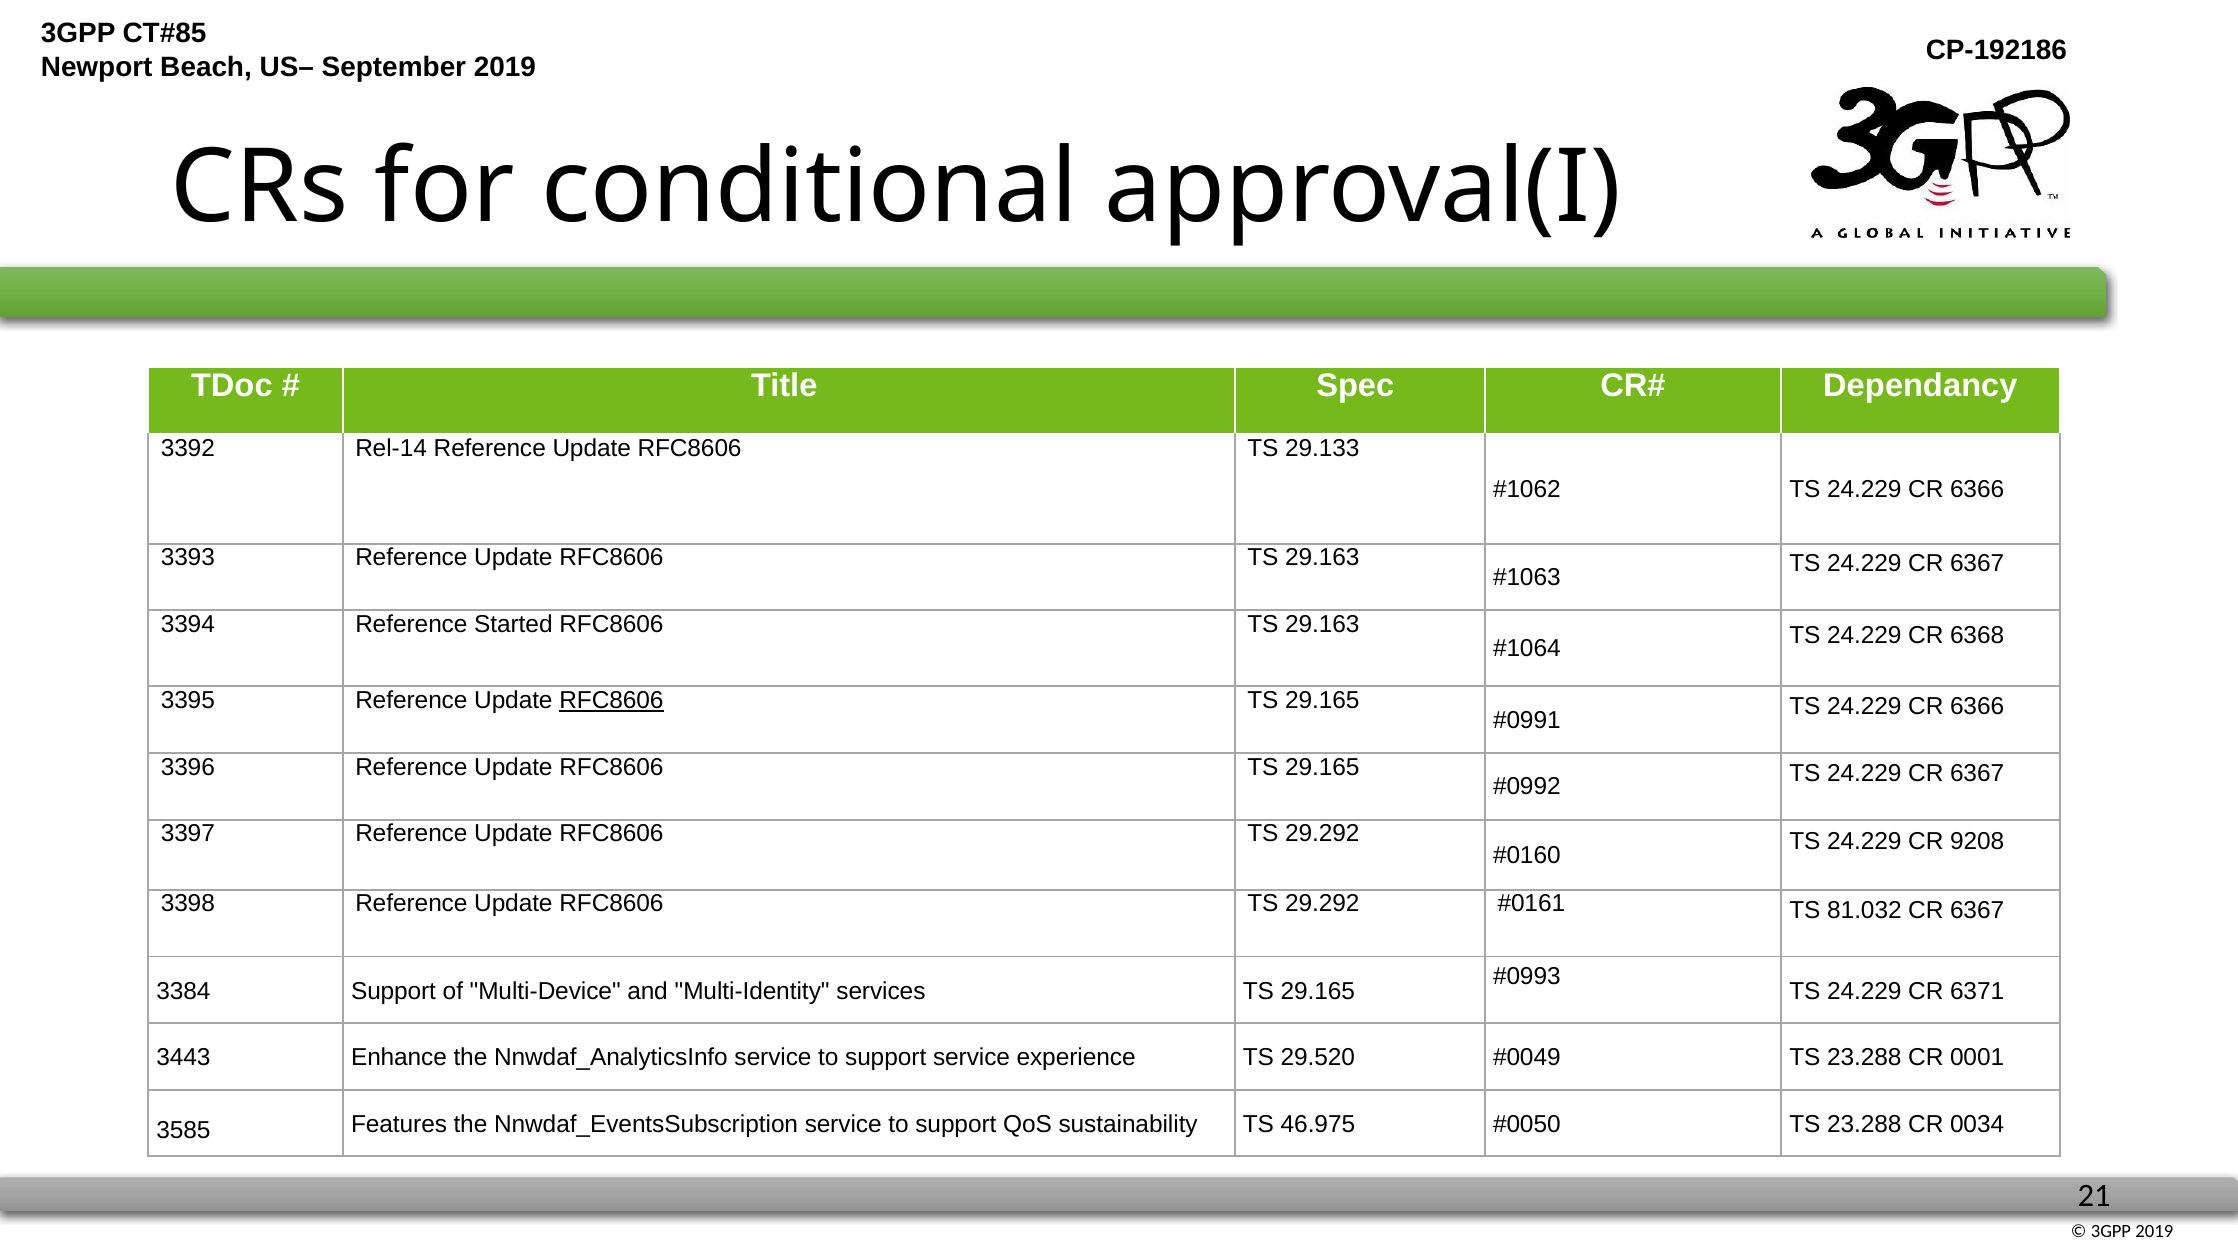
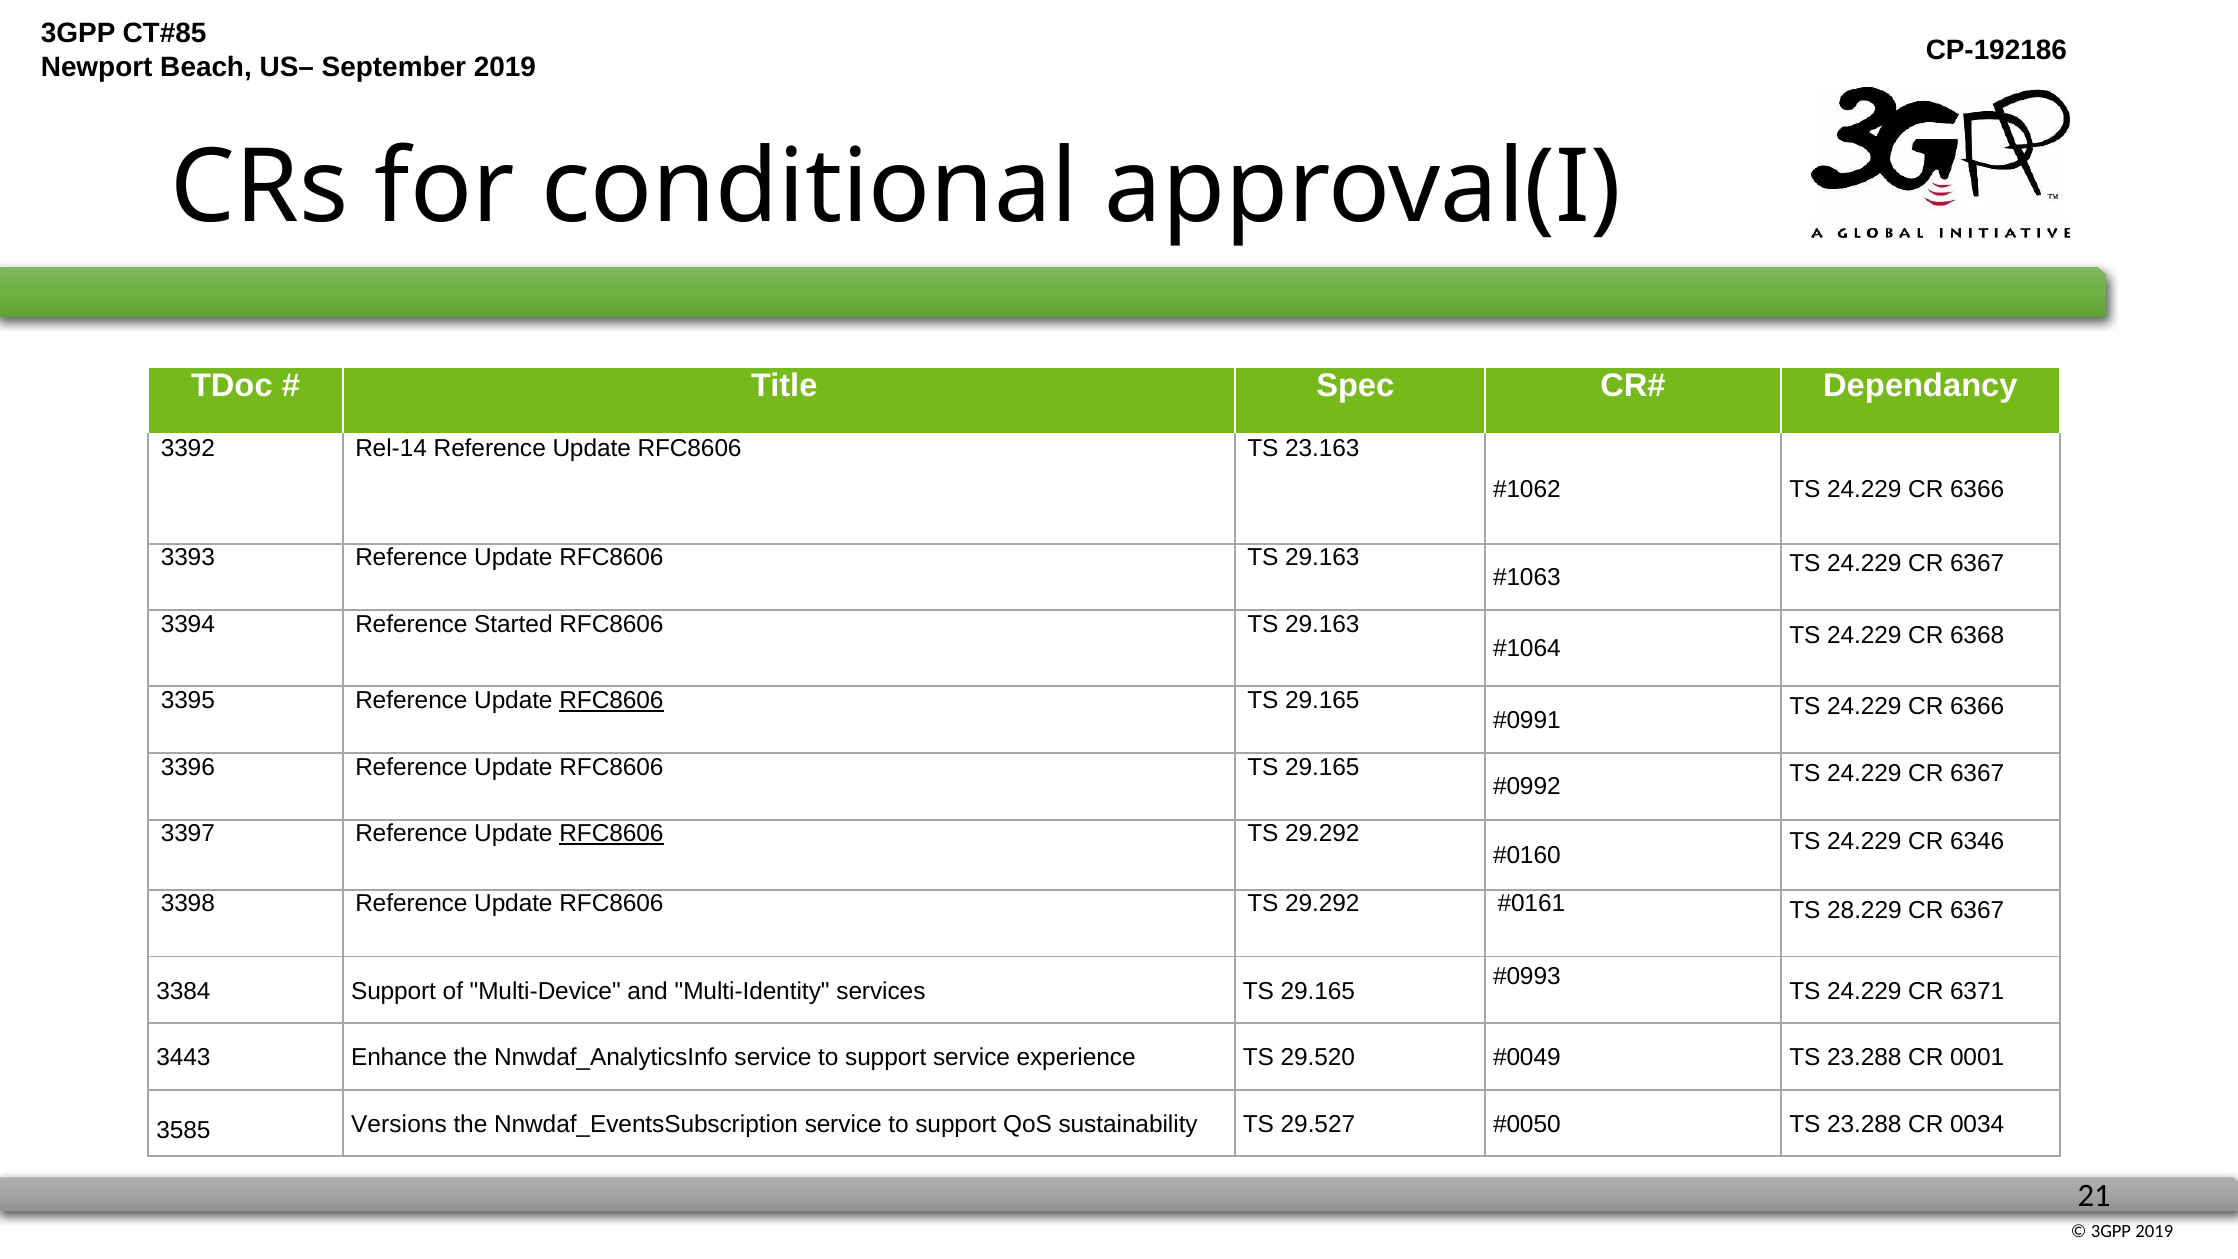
29.133: 29.133 -> 23.163
RFC8606 at (611, 834) underline: none -> present
9208: 9208 -> 6346
81.032: 81.032 -> 28.229
Features: Features -> Versions
46.975: 46.975 -> 29.527
